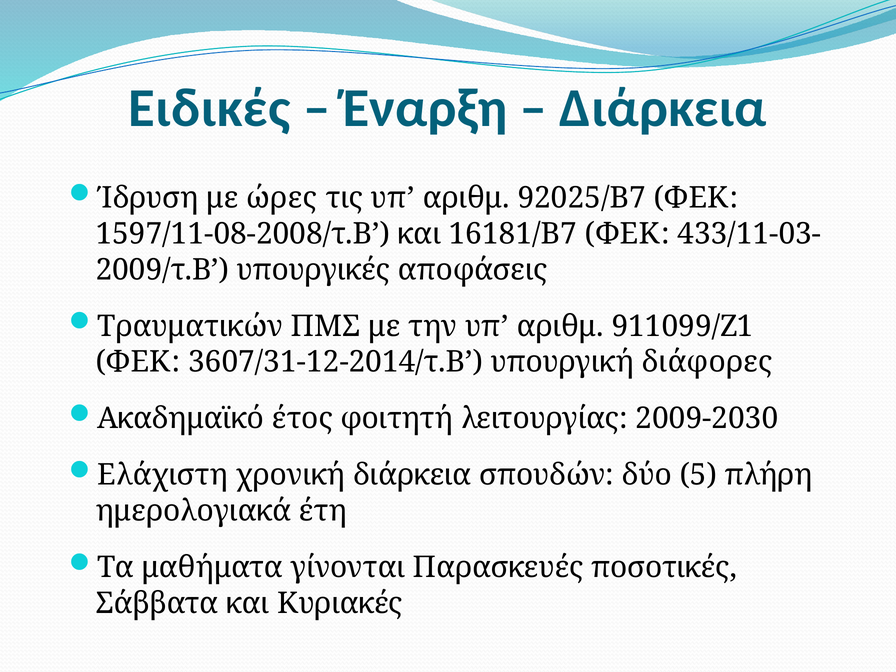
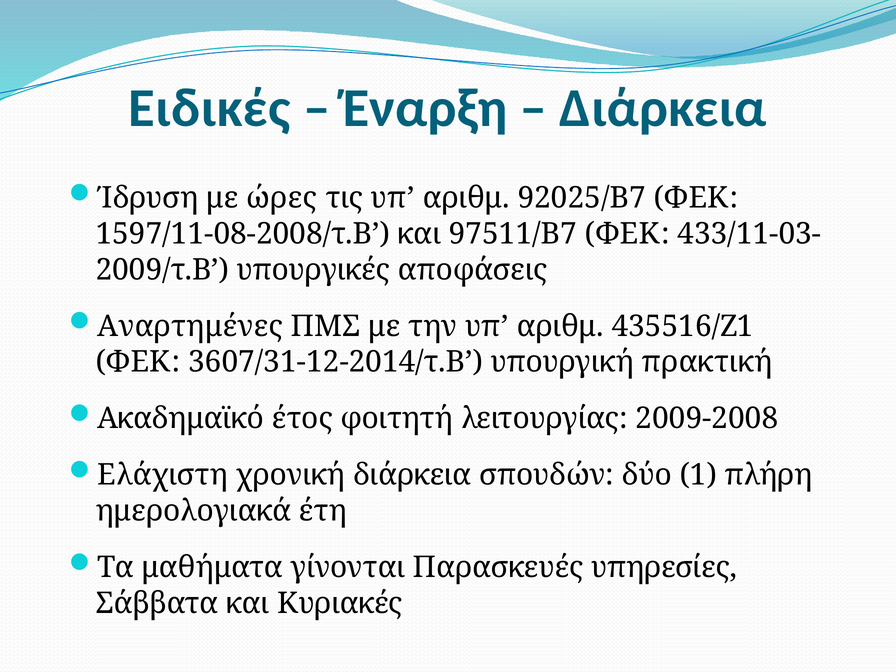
16181/Β7: 16181/Β7 -> 97511/Β7
Τραυματικών: Τραυματικών -> Αναρτημένες
911099/Ζ1: 911099/Ζ1 -> 435516/Ζ1
διάφορες: διάφορες -> πρακτική
2009-2030: 2009-2030 -> 2009-2008
5: 5 -> 1
ποσοτικές: ποσοτικές -> υπηρεσίες
